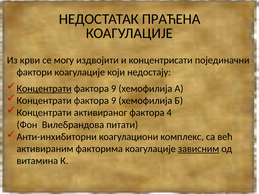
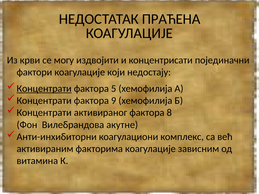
9 at (114, 89): 9 -> 5
4: 4 -> 8
питати: питати -> акутне
зависним underline: present -> none
